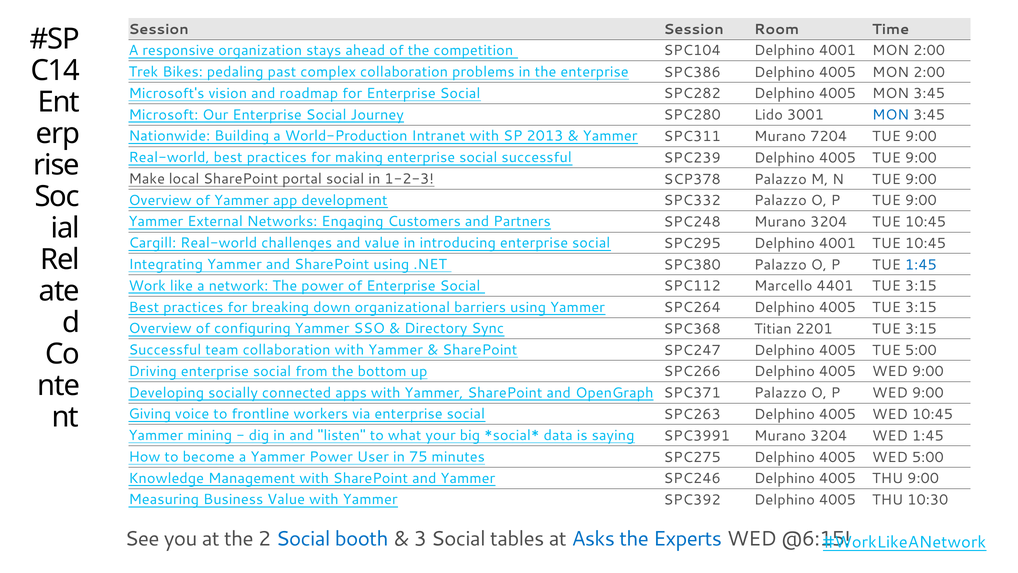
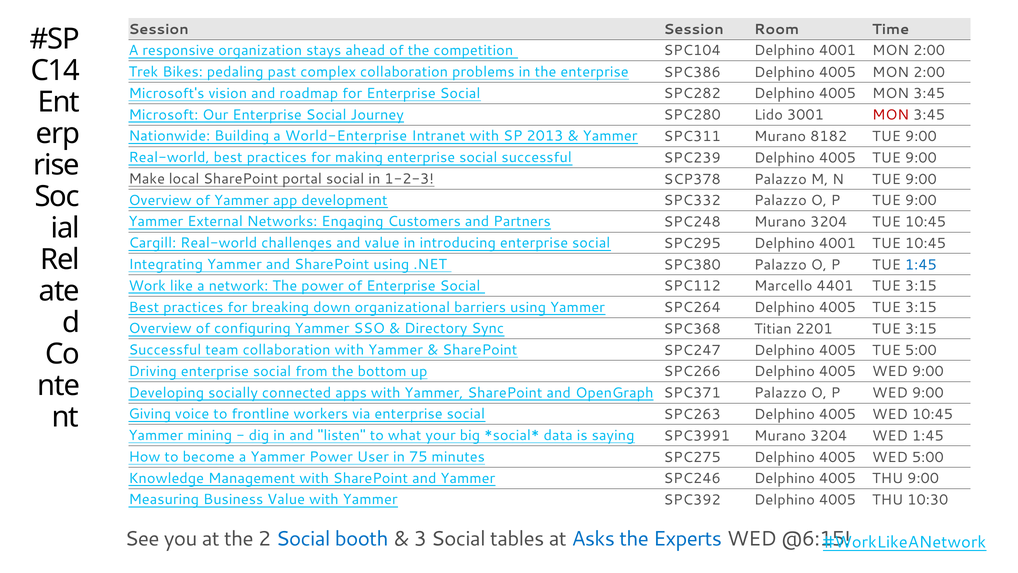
MON at (891, 115) colour: blue -> red
World-Production: World-Production -> World-Enterprise
7204: 7204 -> 8182
